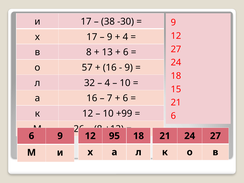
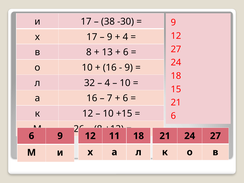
о 57: 57 -> 10
+99: +99 -> +15
95: 95 -> 11
